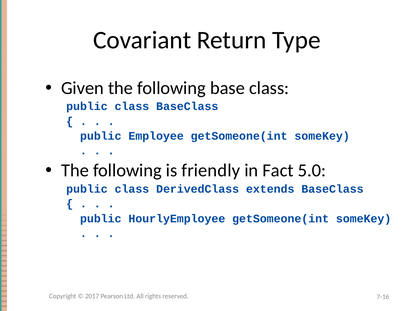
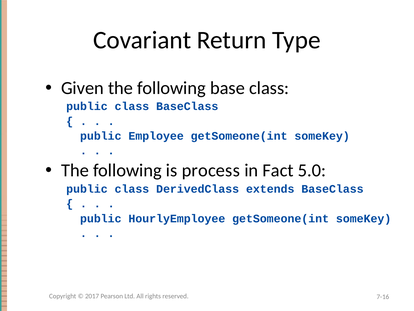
friendly: friendly -> process
